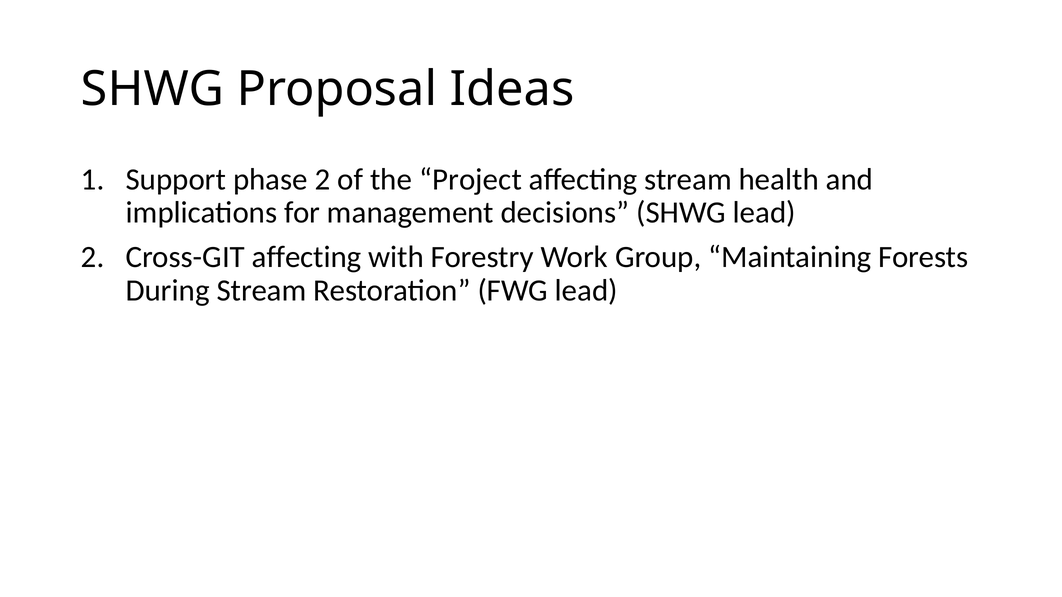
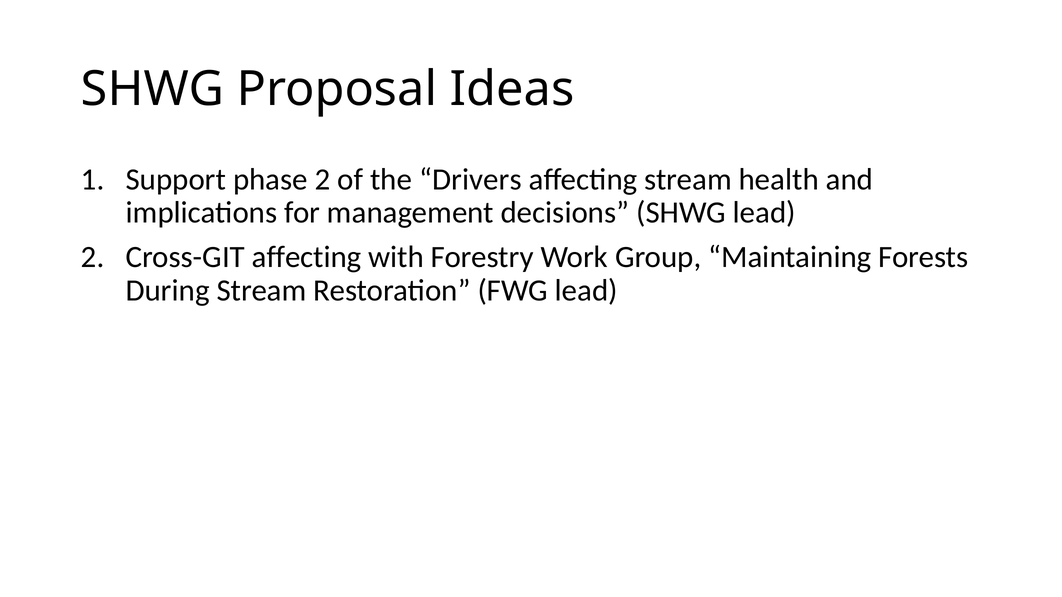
Project: Project -> Drivers
